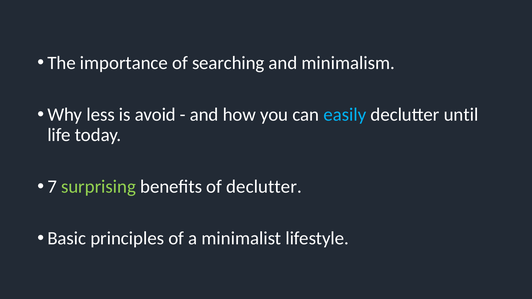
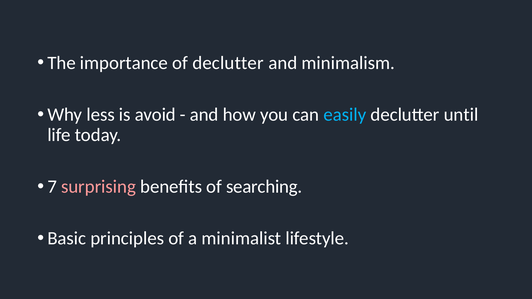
of searching: searching -> declutter
surprising colour: light green -> pink
of declutter: declutter -> searching
